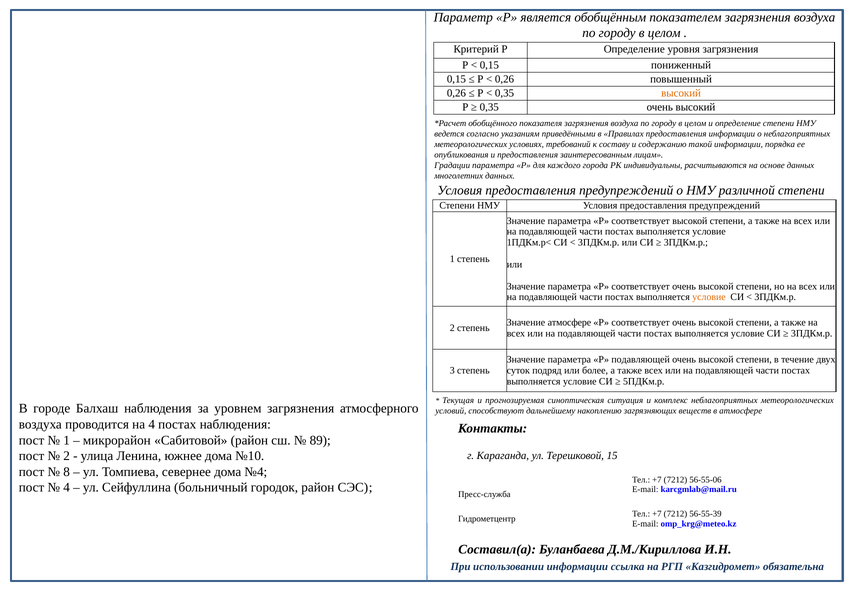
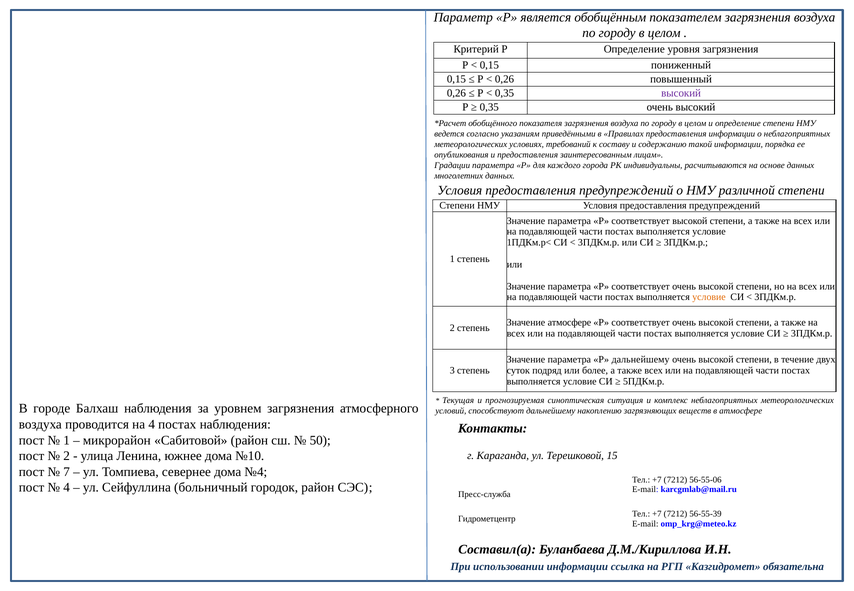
высокий at (681, 93) colour: orange -> purple
Р подавляющей: подавляющей -> дальнейшему
89: 89 -> 50
8: 8 -> 7
